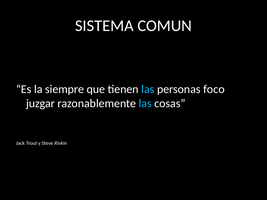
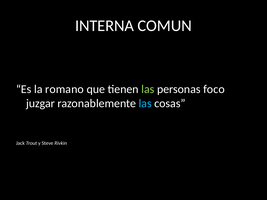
SISTEMA: SISTEMA -> INTERNA
siempre: siempre -> romano
las at (148, 89) colour: light blue -> light green
